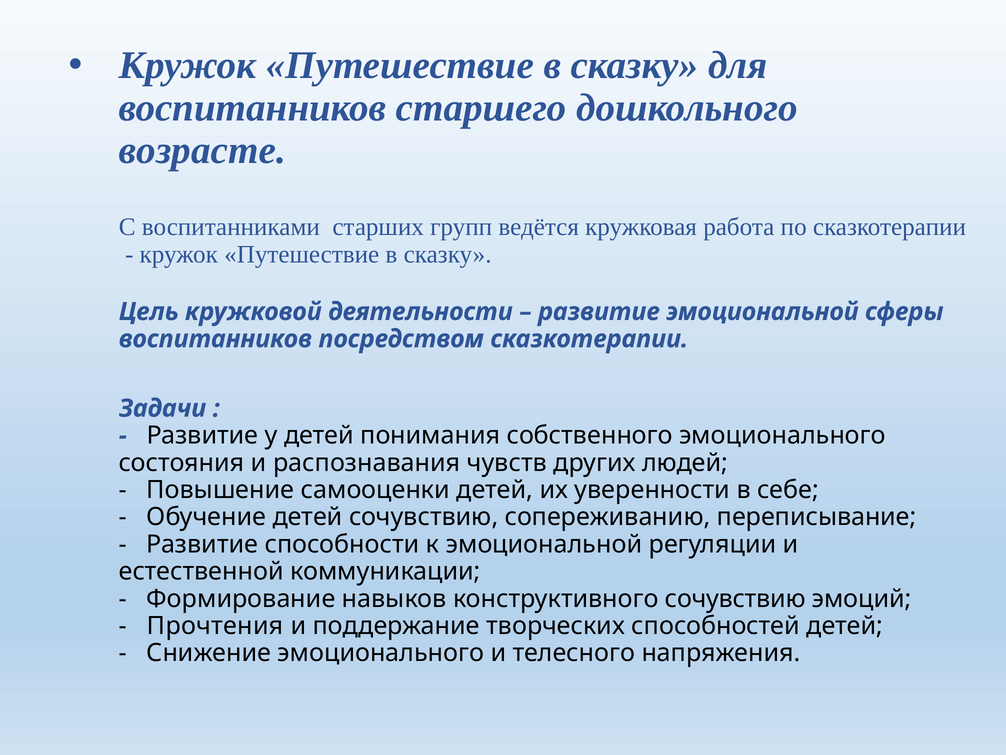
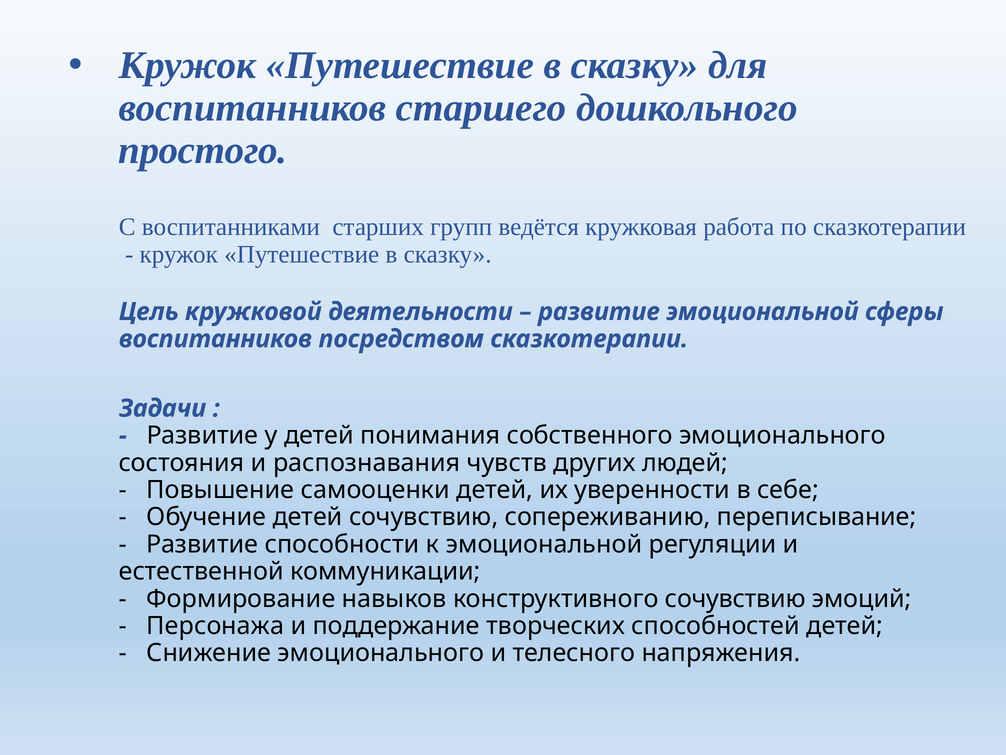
возрасте: возрасте -> простого
Прочтения: Прочтения -> Персонажа
